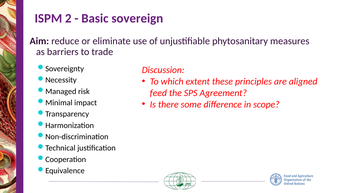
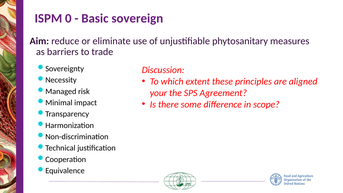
2: 2 -> 0
feed: feed -> your
